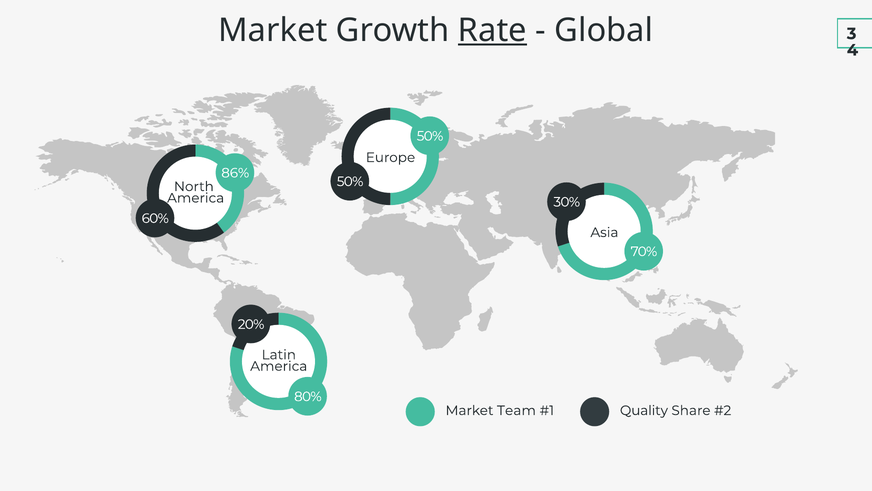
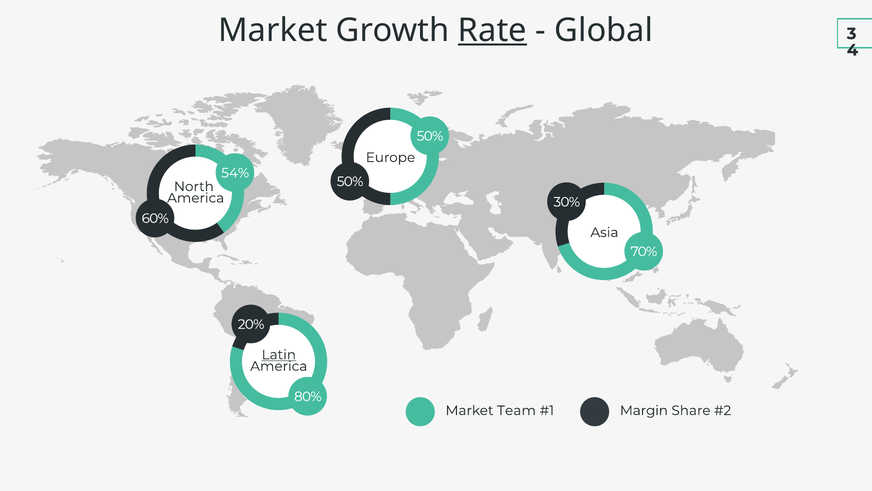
86%: 86% -> 54%
Latin underline: none -> present
Quality: Quality -> Margin
